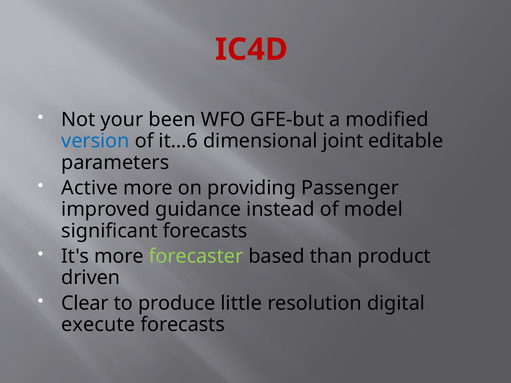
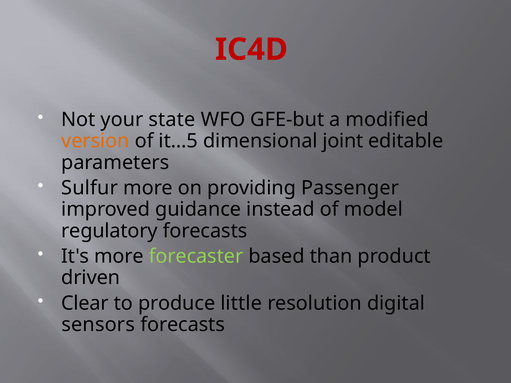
been: been -> state
version colour: blue -> orange
it…6: it…6 -> it…5
Active: Active -> Sulfur
significant: significant -> regulatory
execute: execute -> sensors
